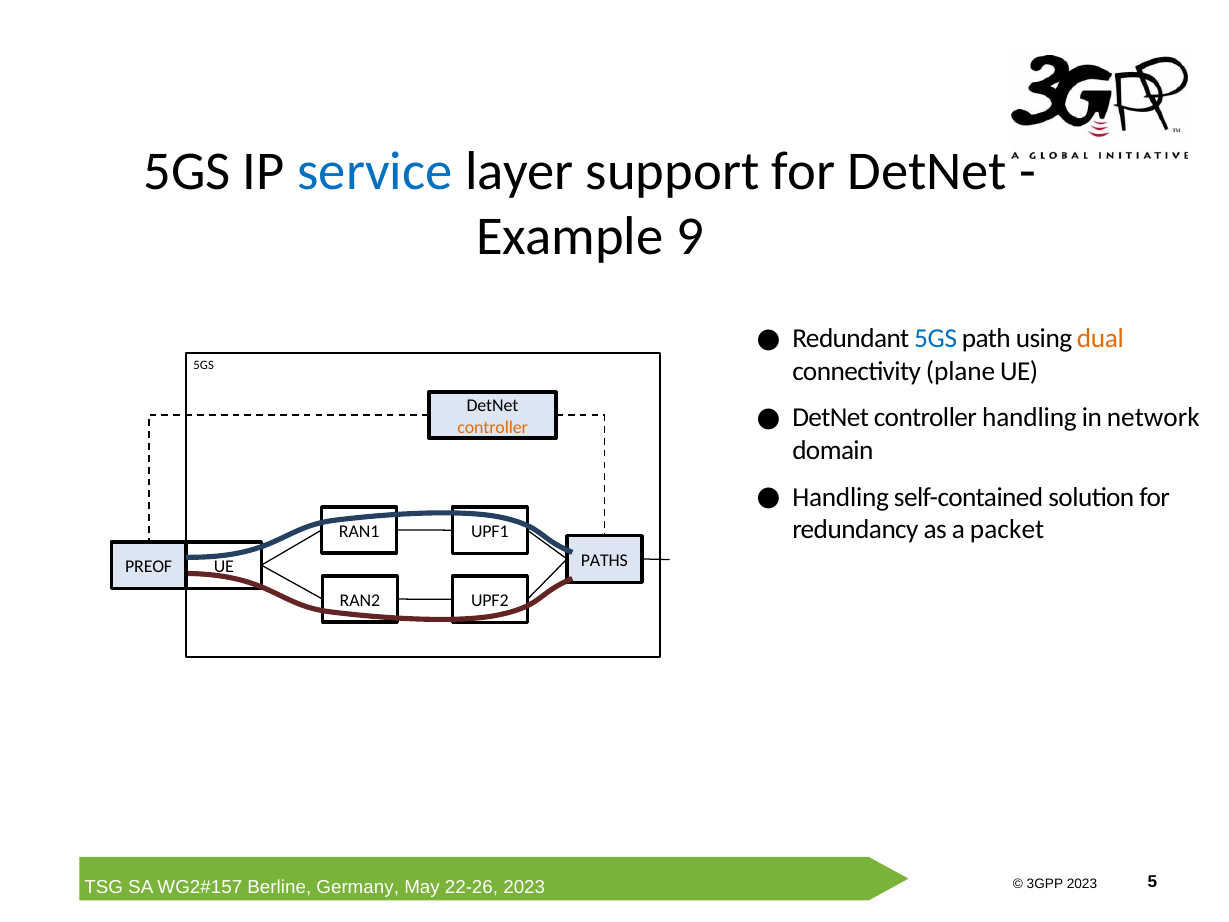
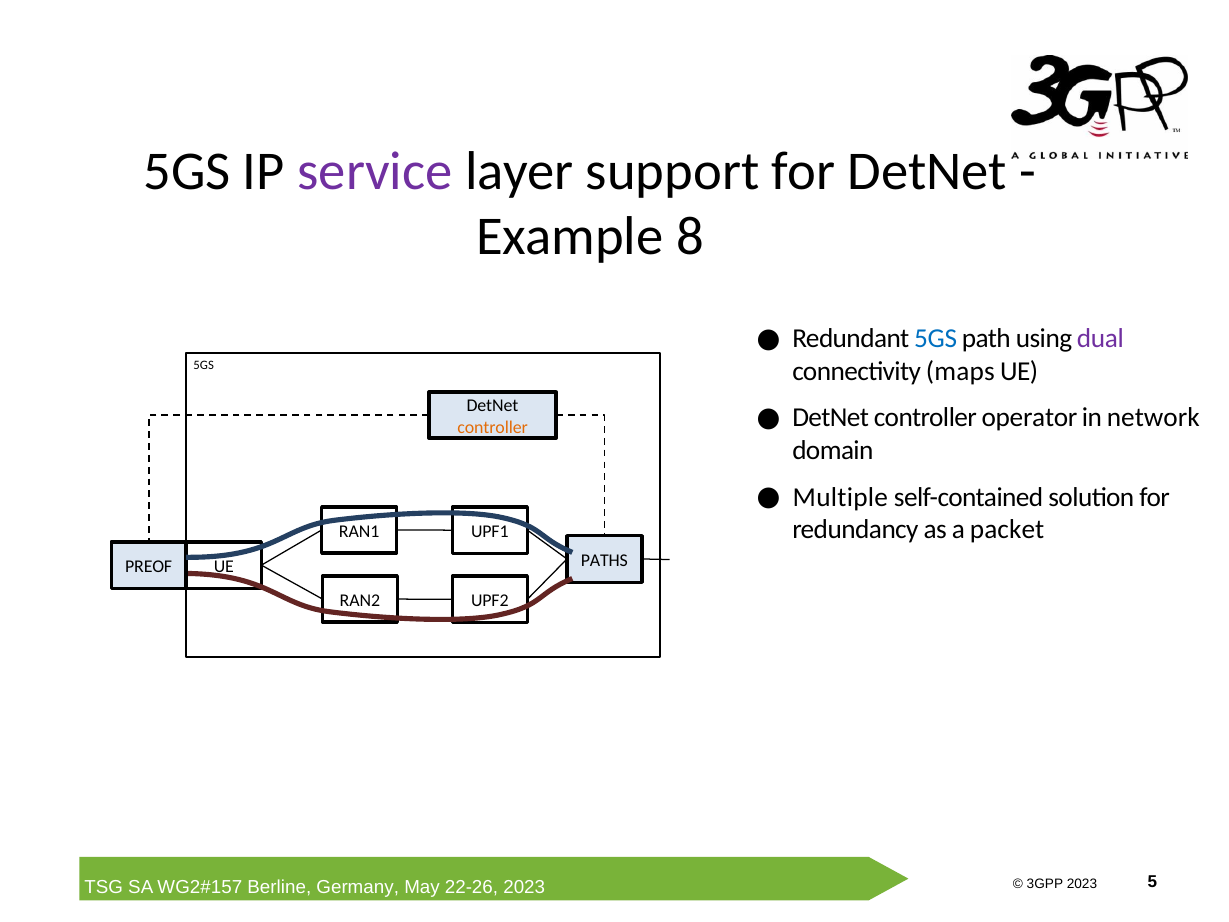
service colour: blue -> purple
9: 9 -> 8
dual colour: orange -> purple
plane: plane -> maps
controller handling: handling -> operator
Handling at (841, 497): Handling -> Multiple
